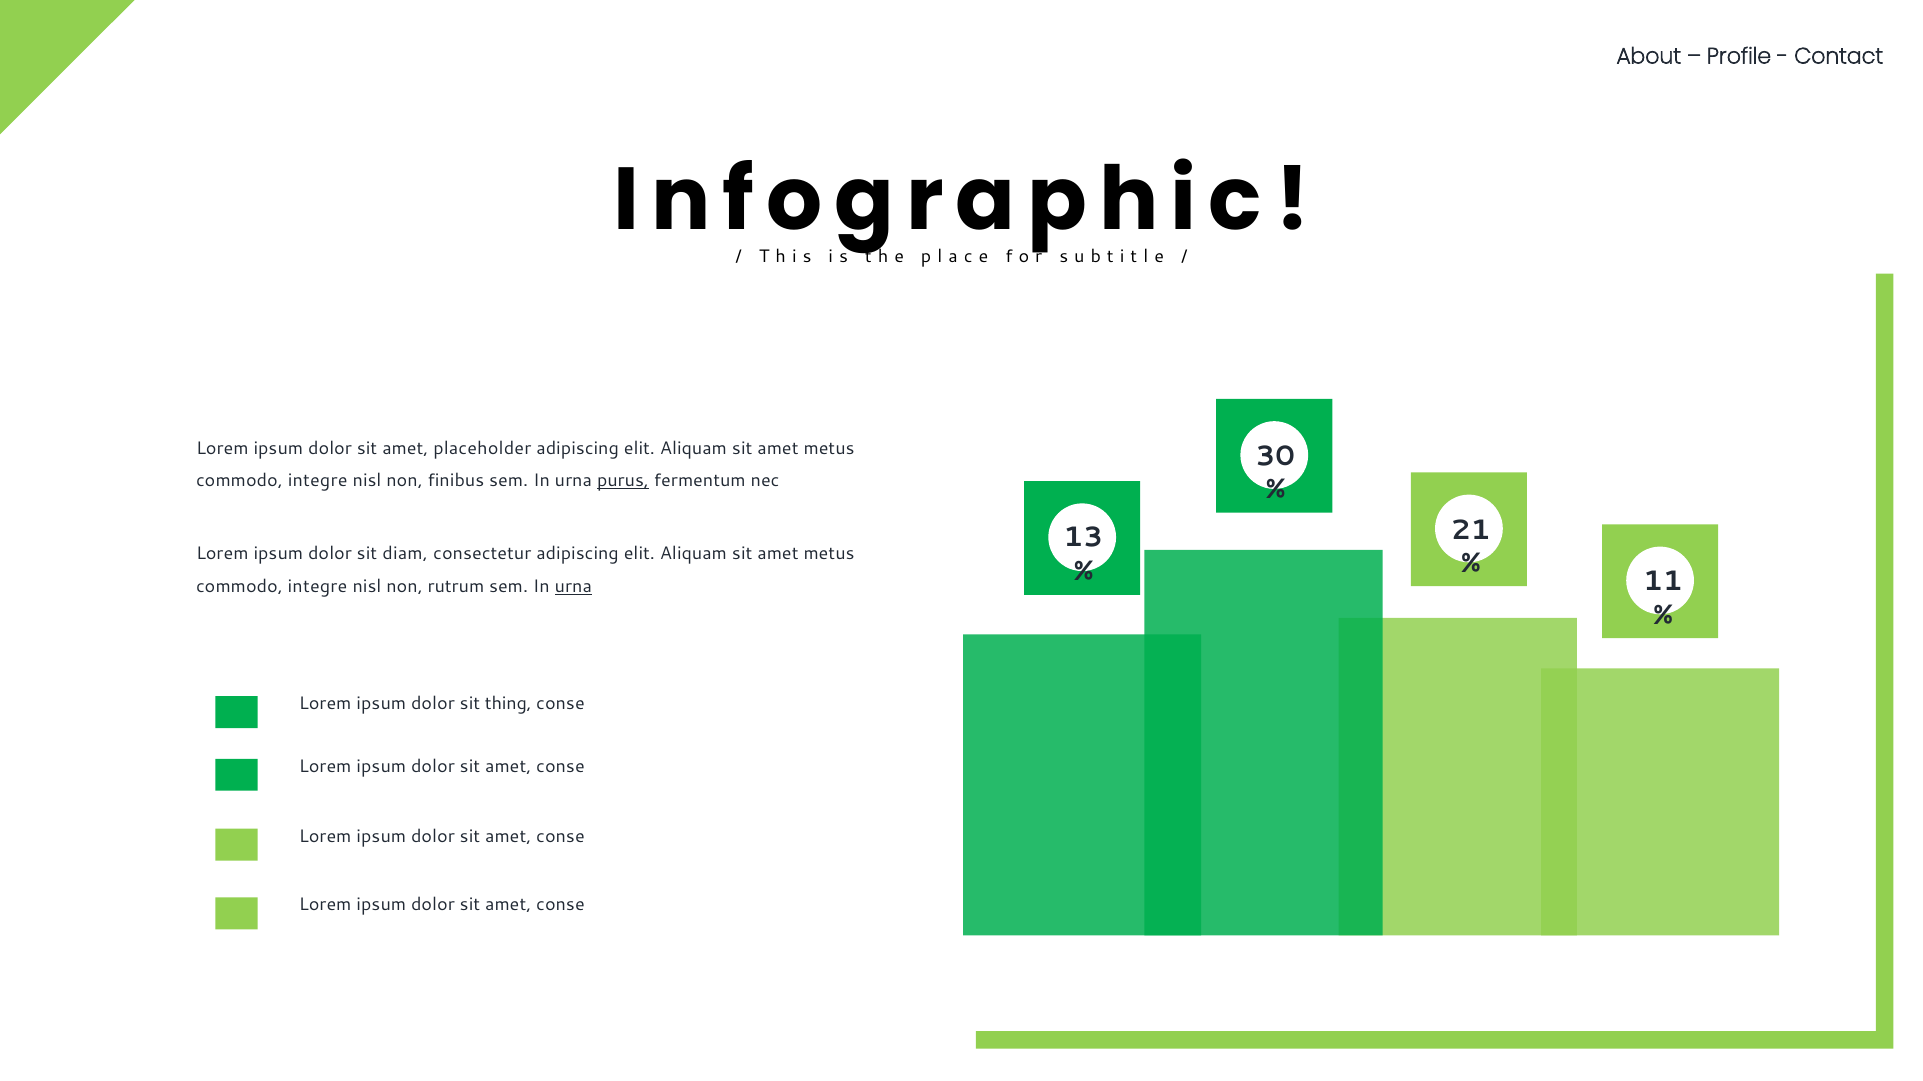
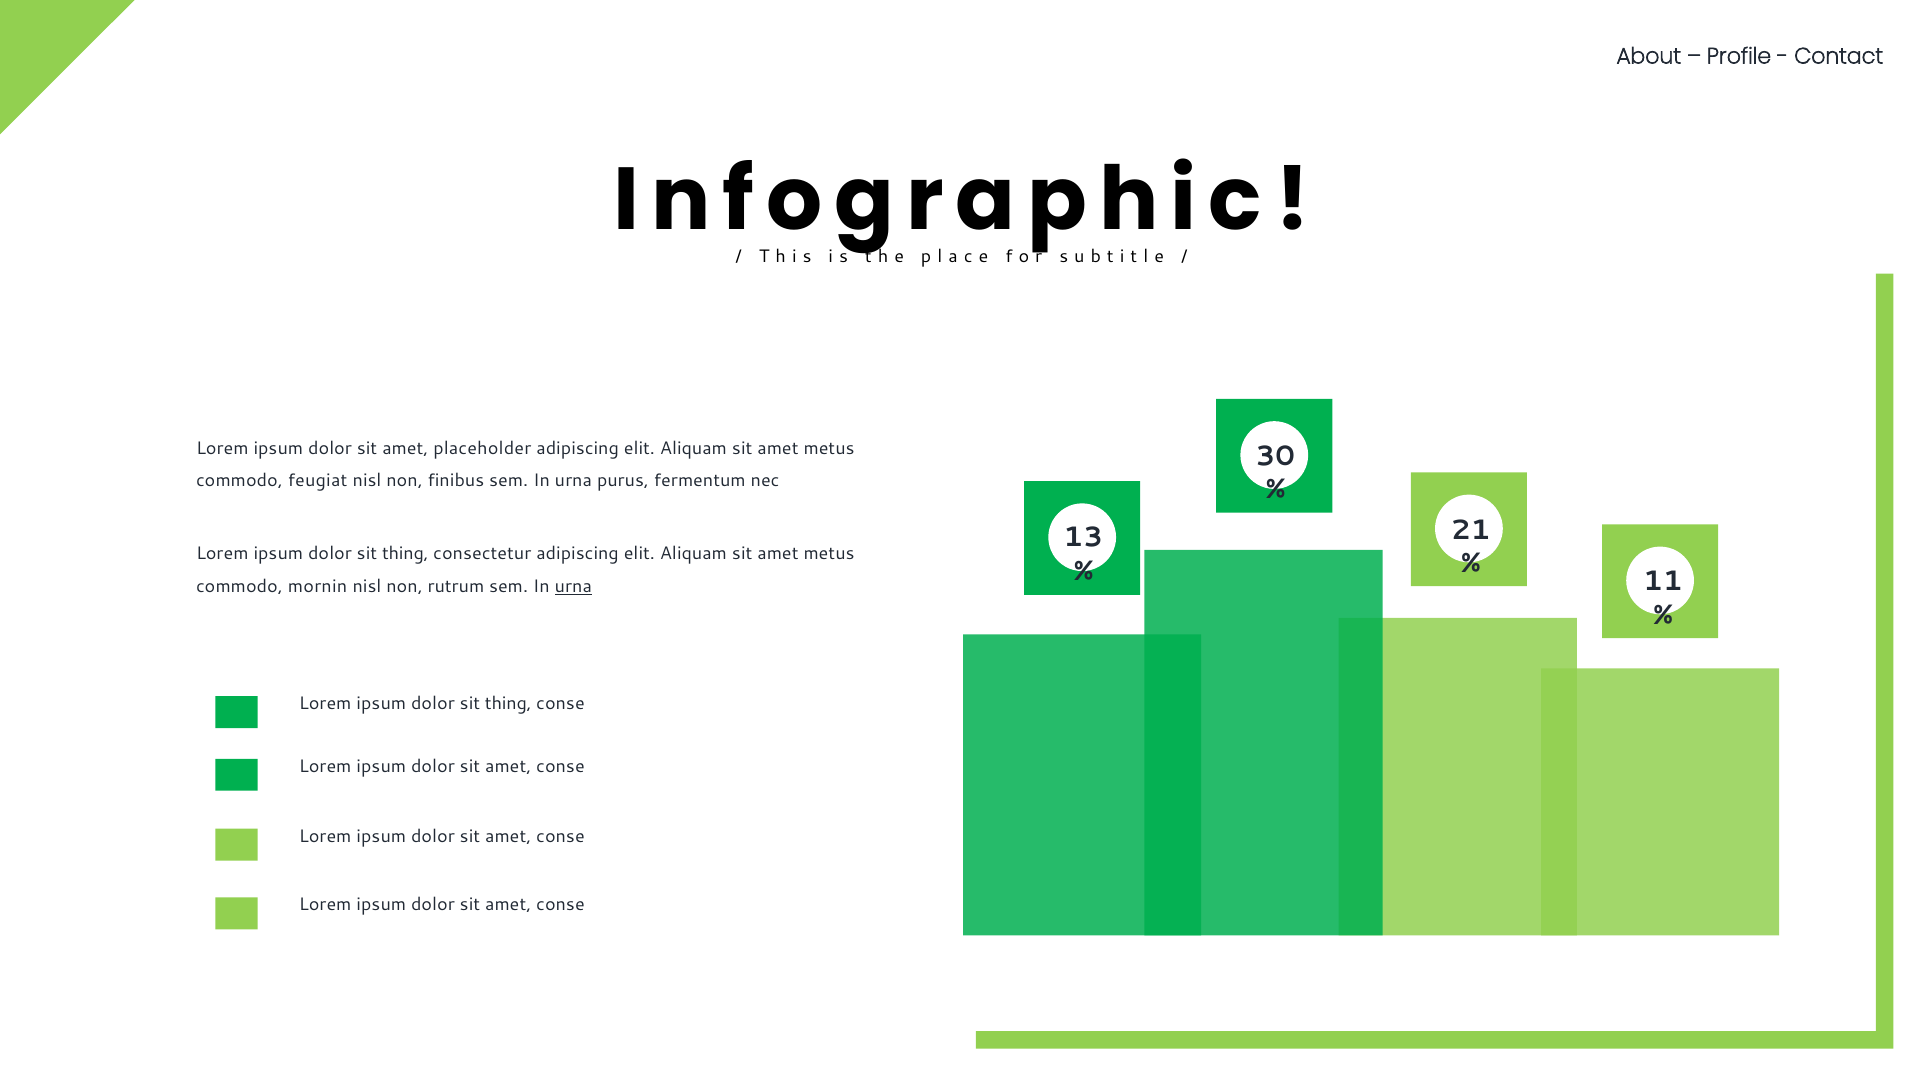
integre at (318, 481): integre -> feugiat
purus underline: present -> none
diam at (405, 554): diam -> thing
integre at (318, 587): integre -> mornin
